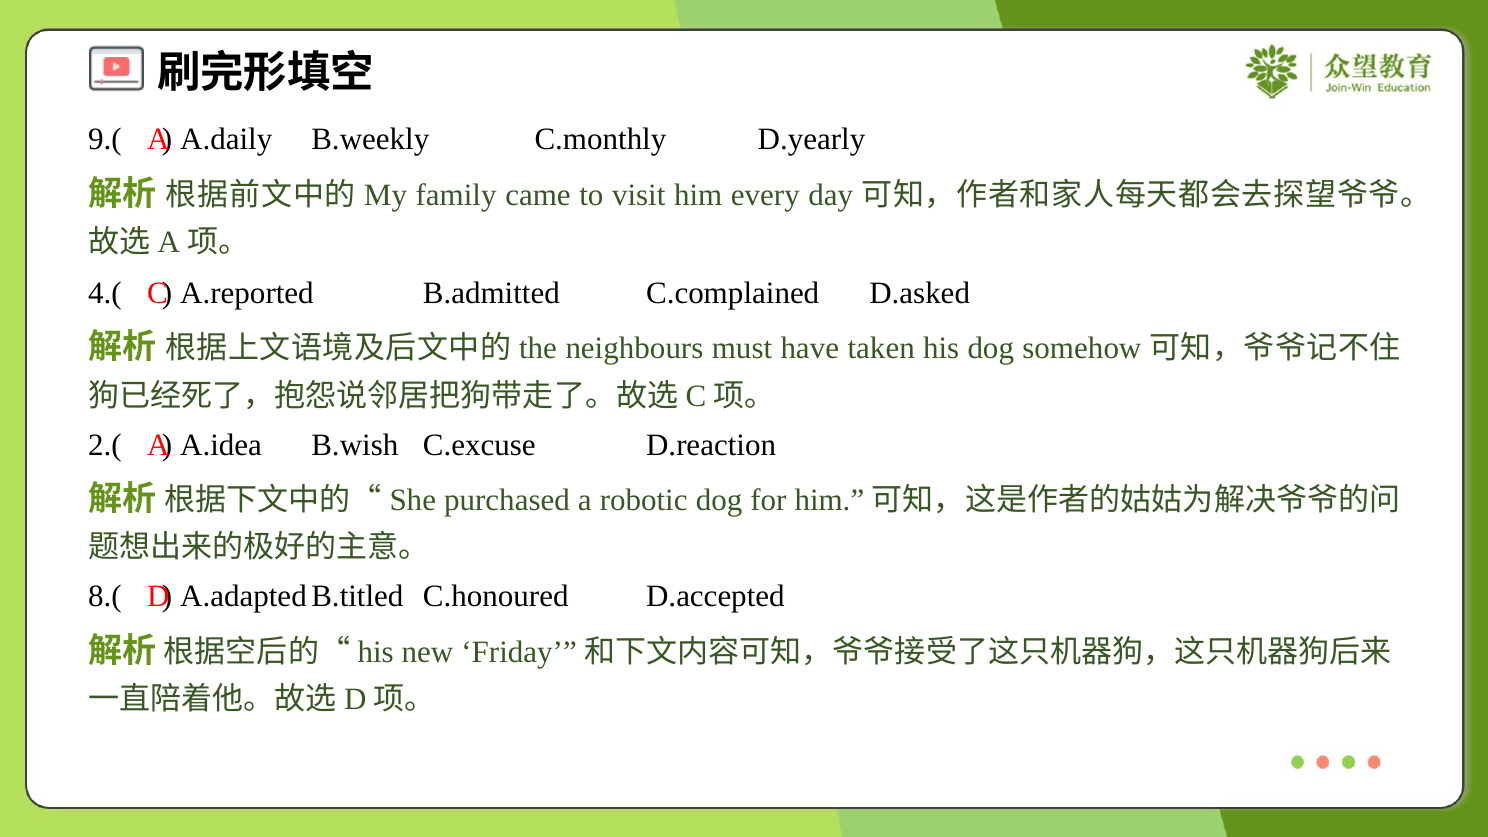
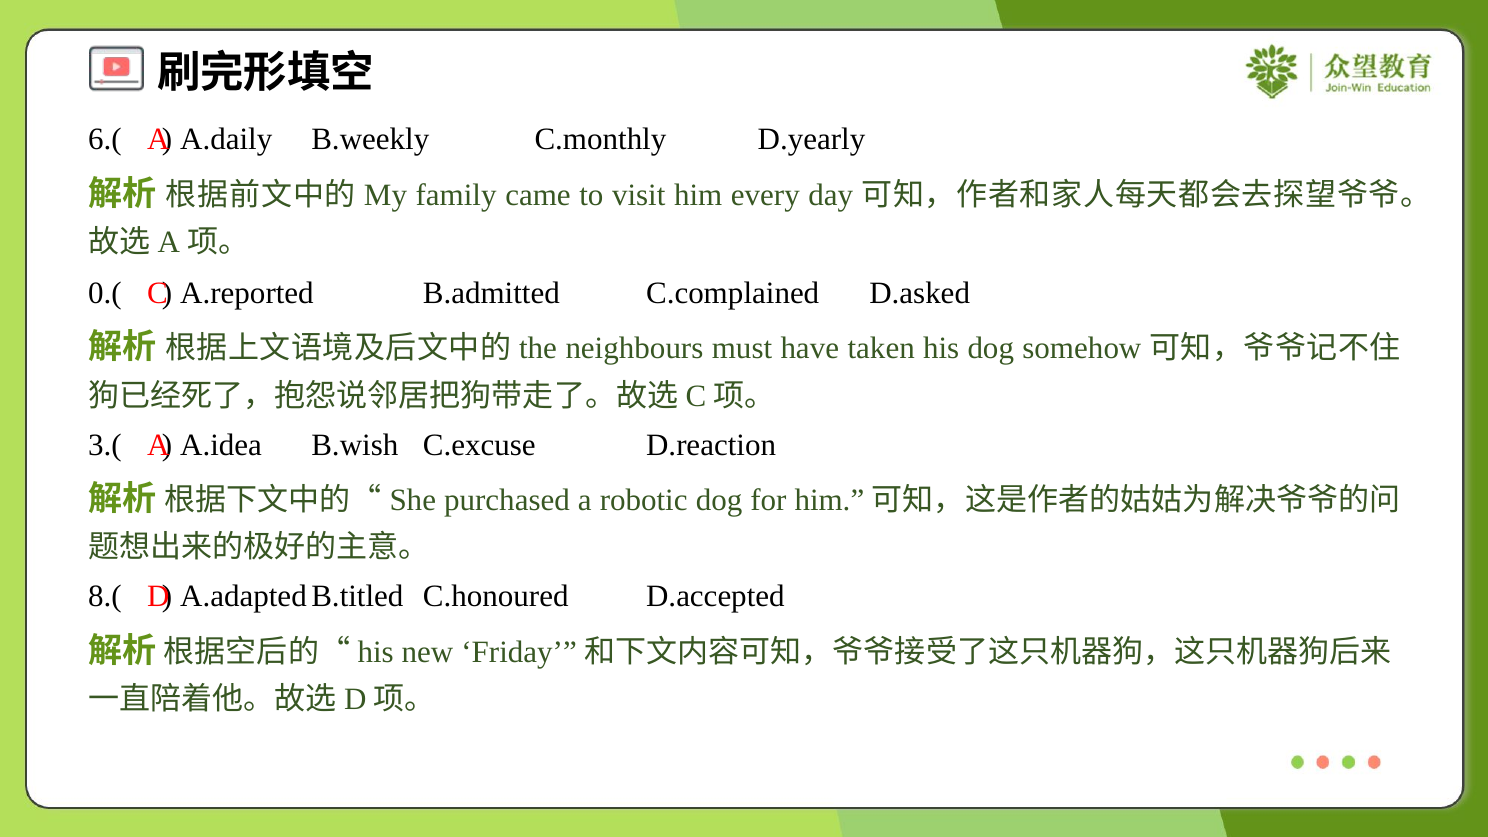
9.(: 9.( -> 6.(
4.(: 4.( -> 0.(
2.(: 2.( -> 3.(
